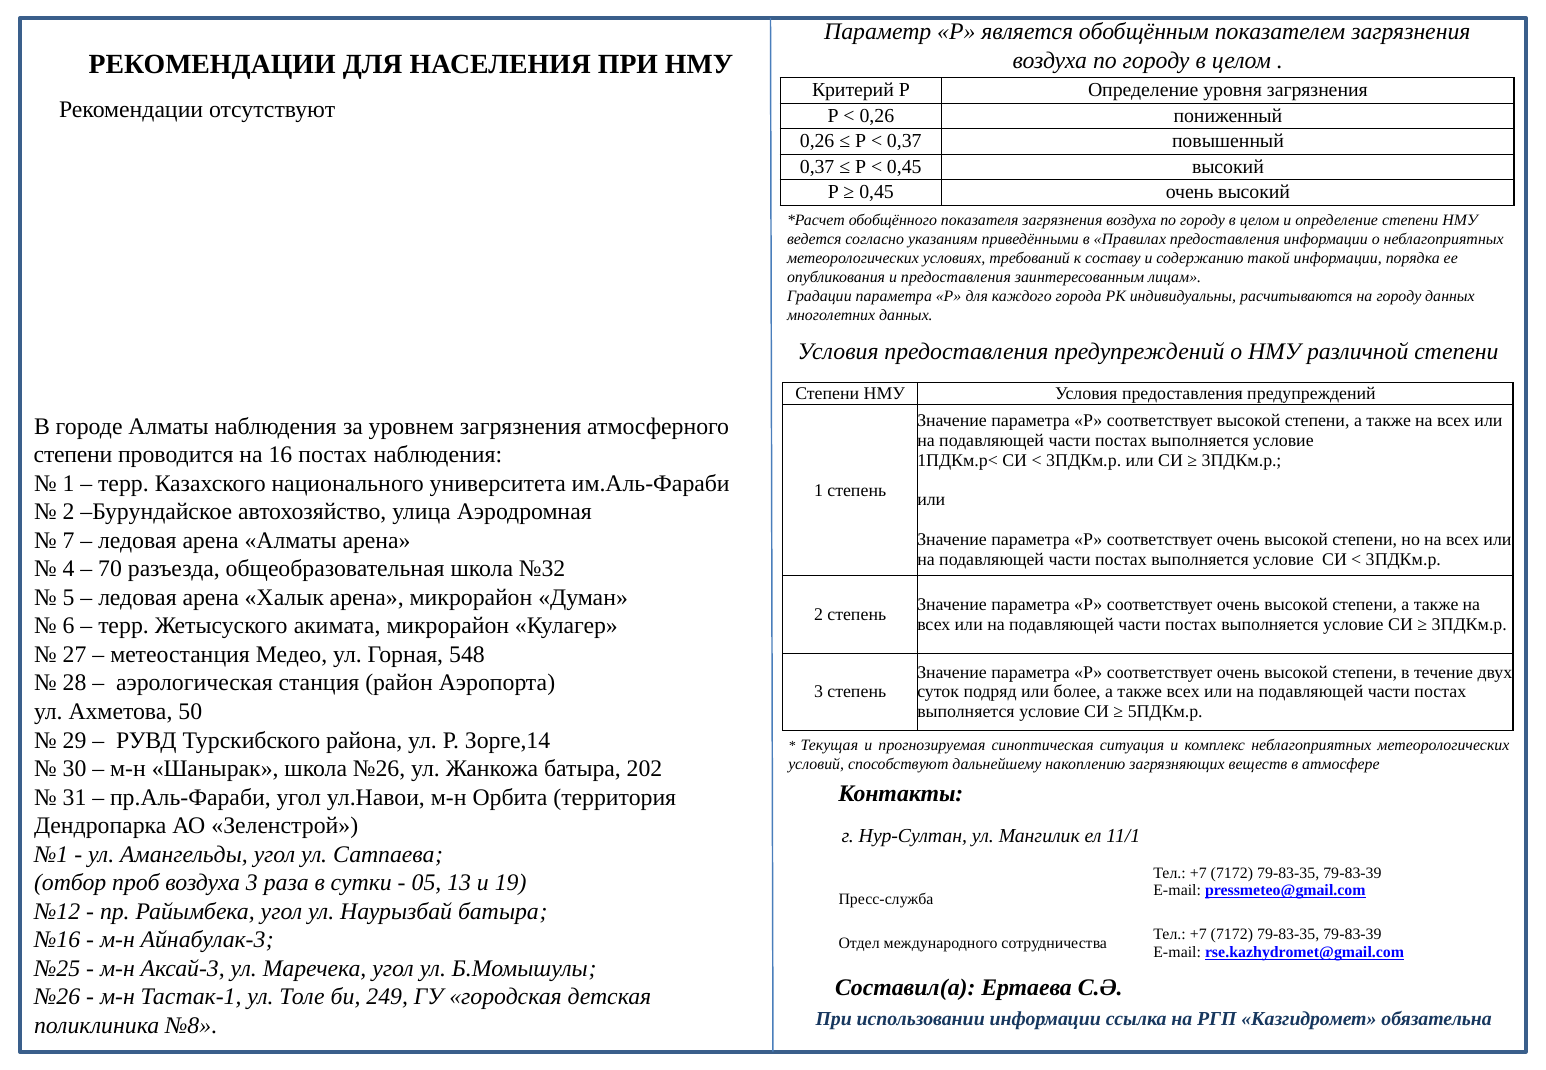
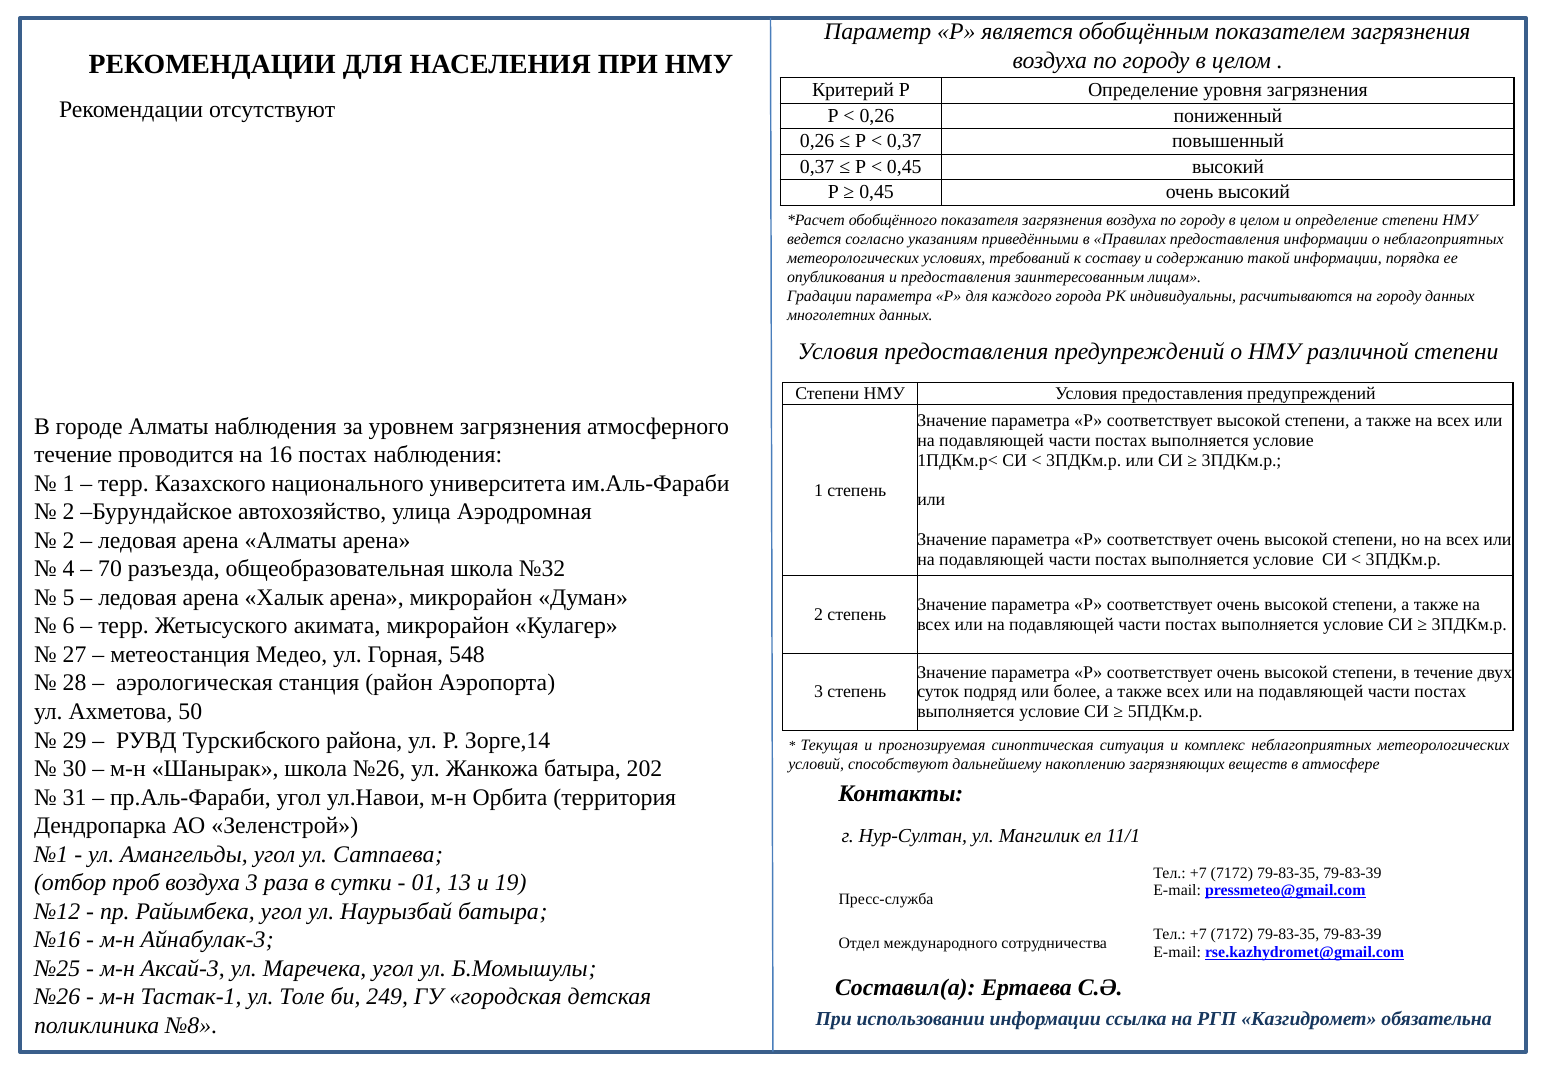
степени at (73, 455): степени -> течение
7 at (69, 541): 7 -> 2
05: 05 -> 01
